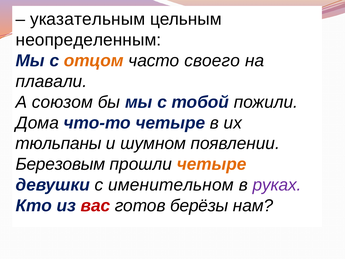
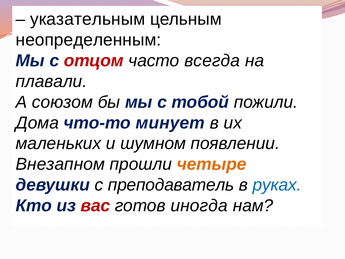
отцом colour: orange -> red
своего: своего -> всегда
что-то четыре: четыре -> минует
тюльпаны: тюльпаны -> маленьких
Березовым: Березовым -> Внезапном
именительном: именительном -> преподаватель
руках colour: purple -> blue
берёзы: берёзы -> иногда
